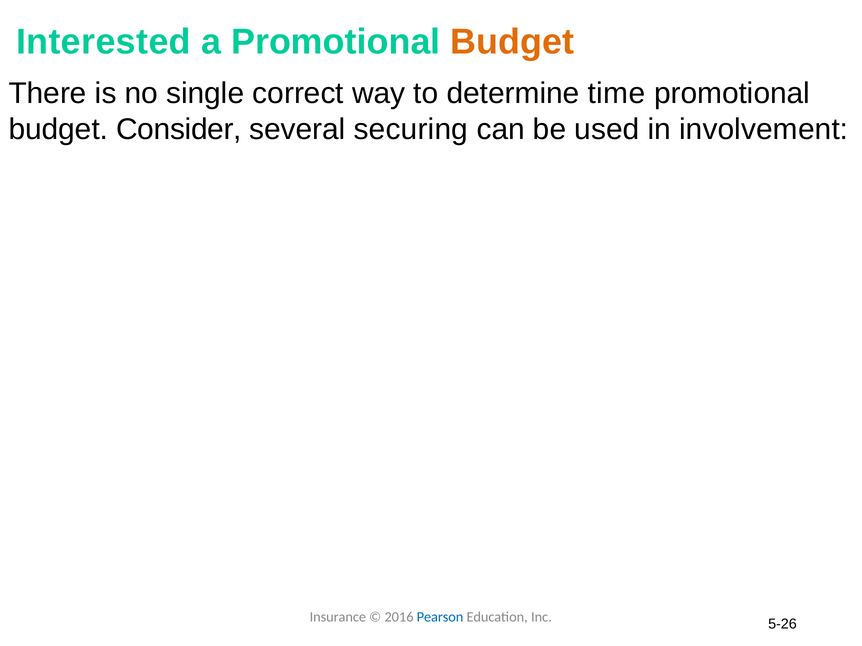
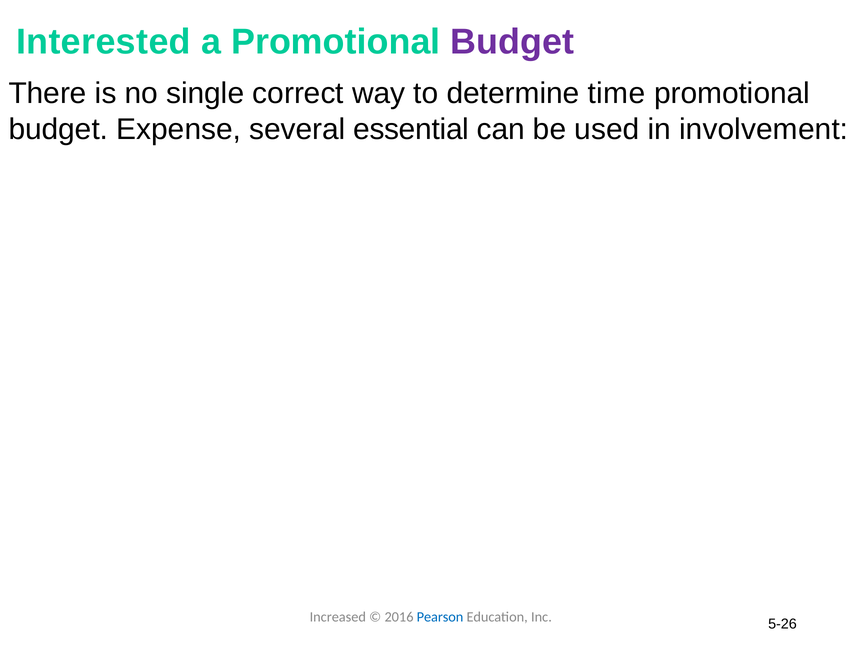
Budget at (512, 42) colour: orange -> purple
Consider: Consider -> Expense
securing: securing -> essential
Insurance: Insurance -> Increased
